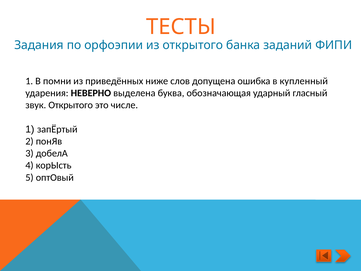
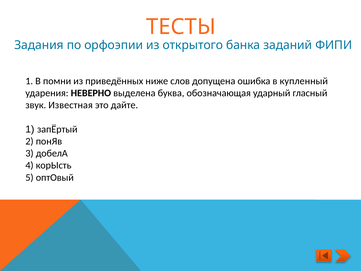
звук Открытого: Открытого -> Известная
числе: числе -> дайте
